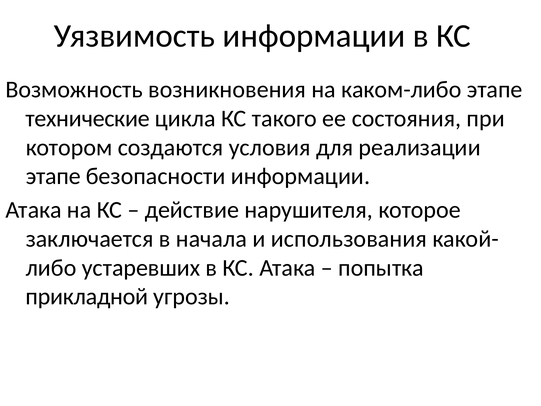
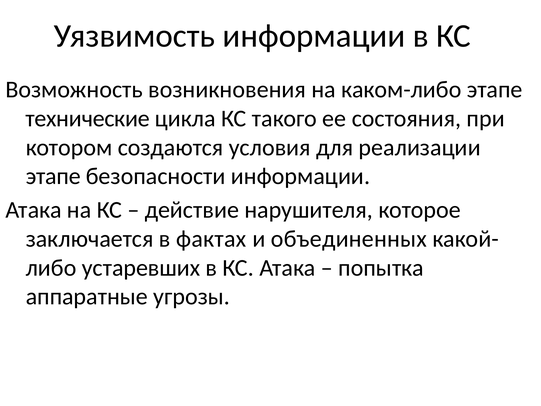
начала: начала -> фактах
использования: использования -> объединенных
прикладной: прикладной -> аппаратные
